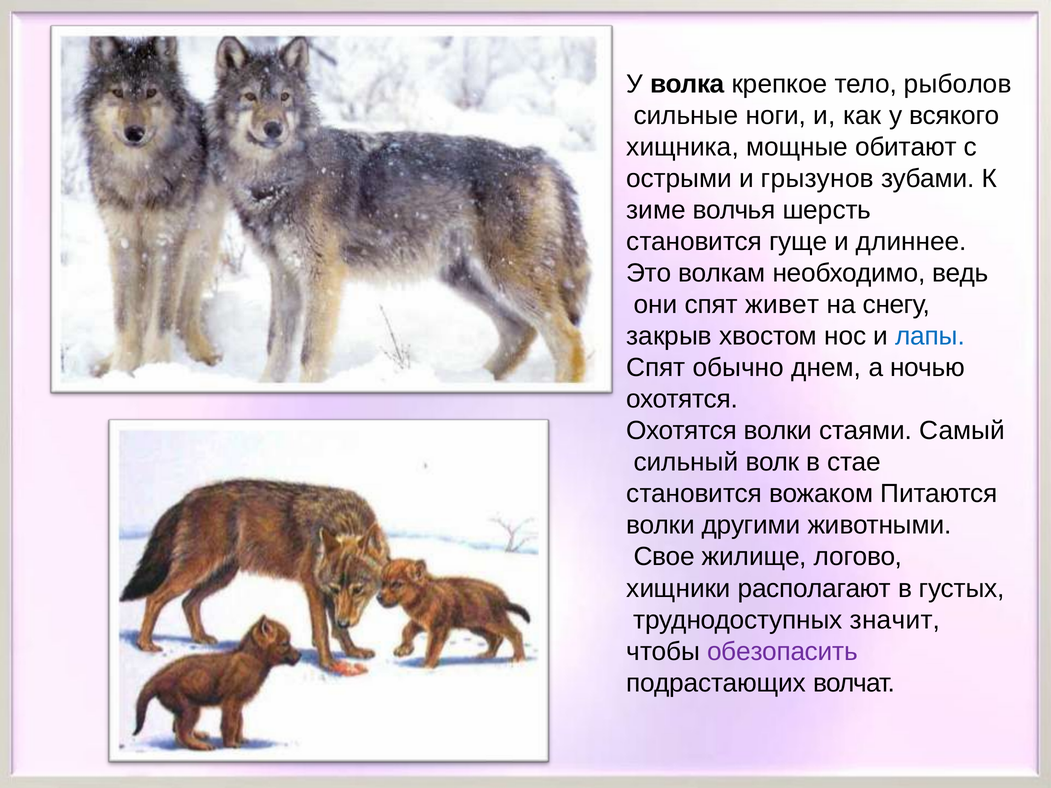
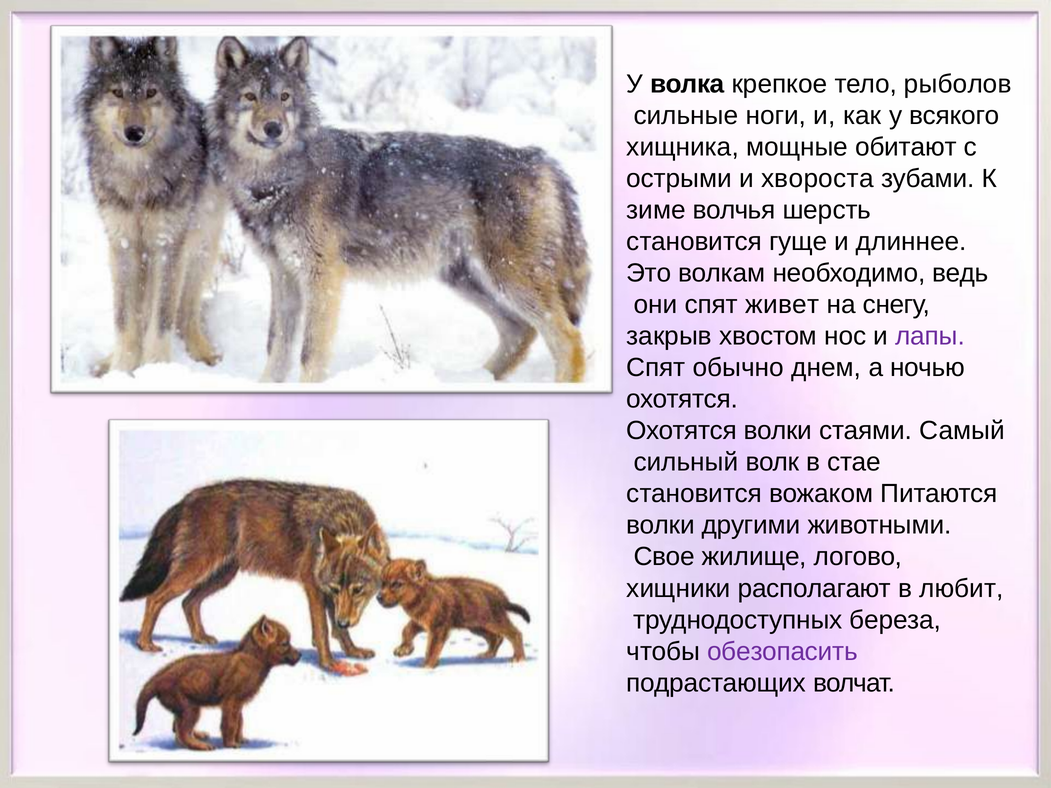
грызунов: грызунов -> хвороста
лапы colour: blue -> purple
густых: густых -> любит
значит: значит -> береза
